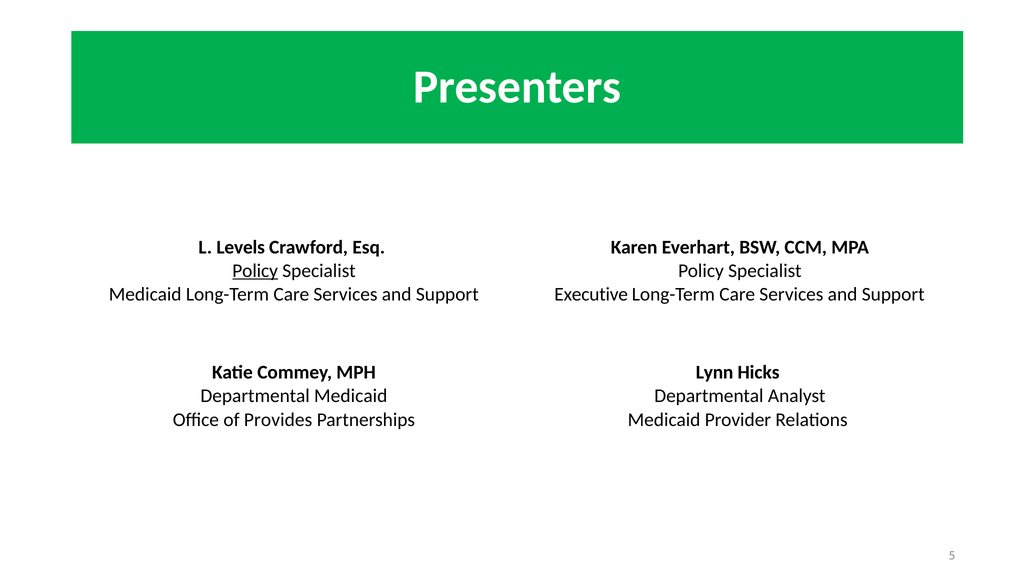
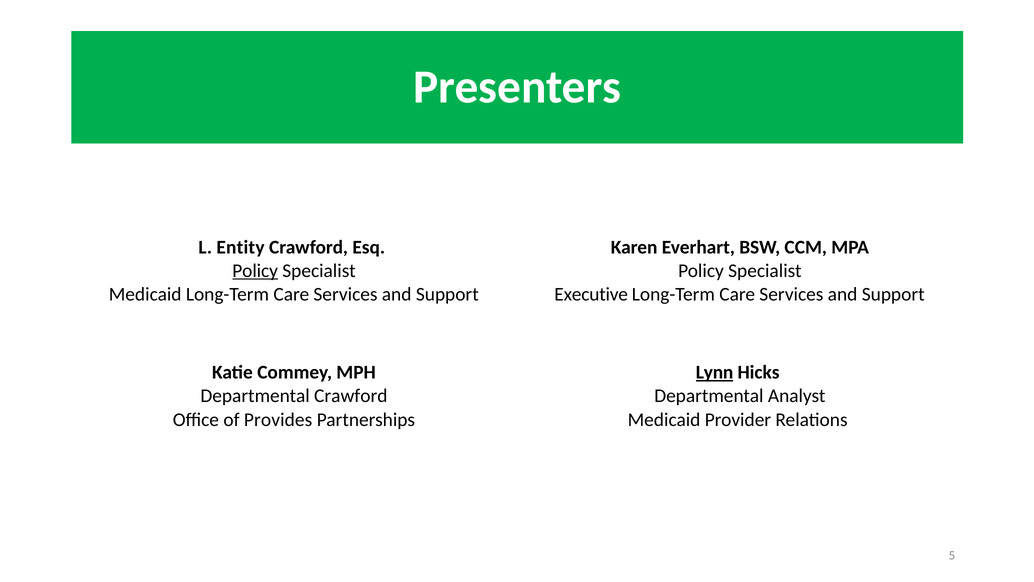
Levels: Levels -> Entity
Lynn underline: none -> present
Departmental Medicaid: Medicaid -> Crawford
